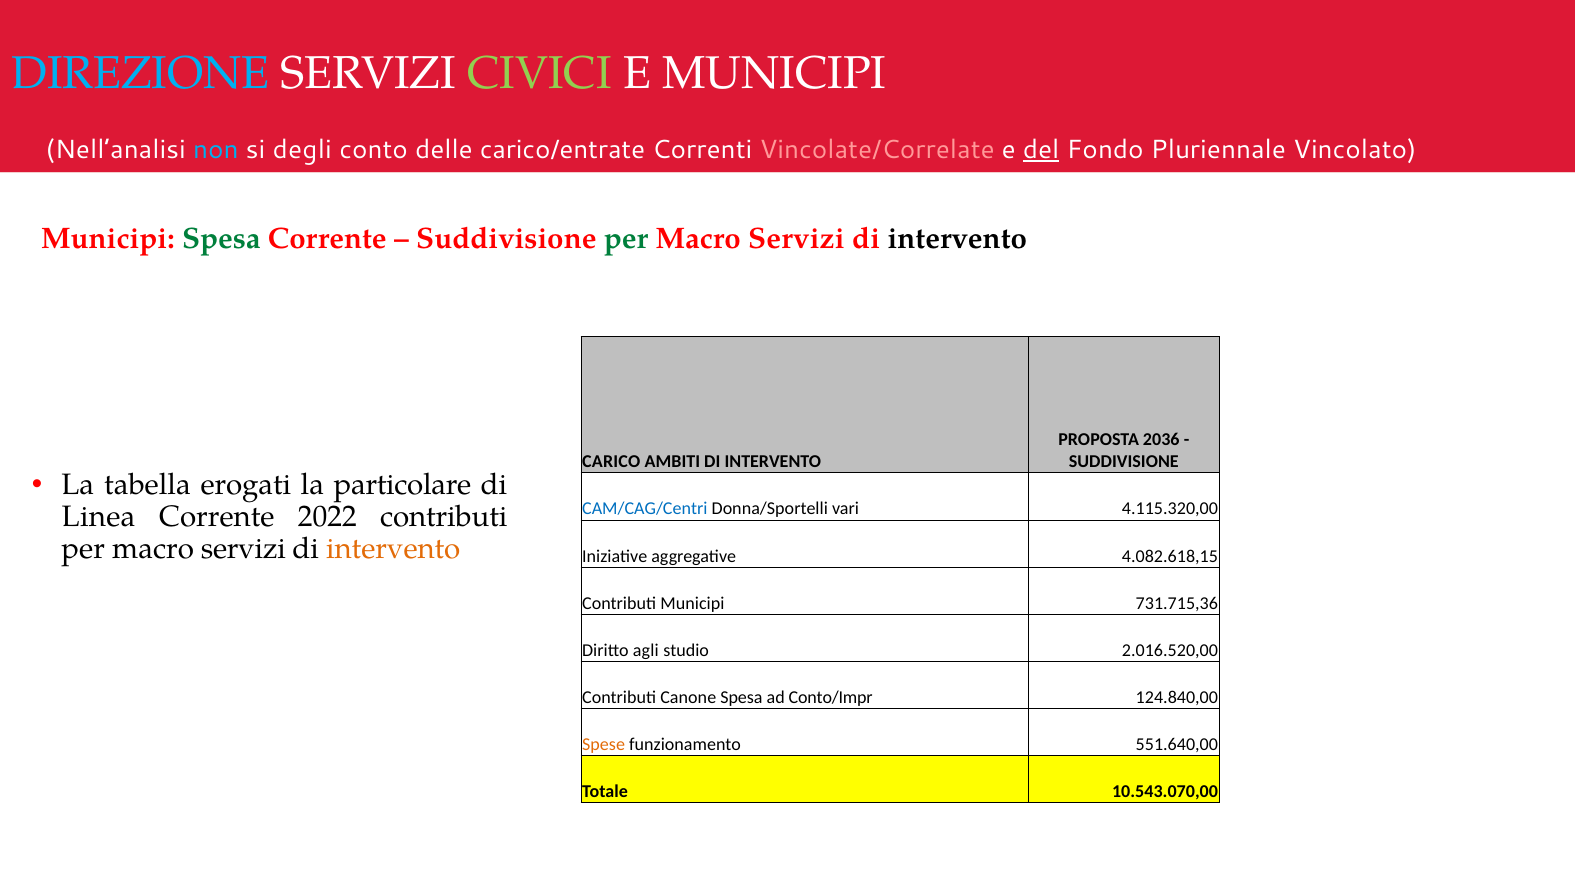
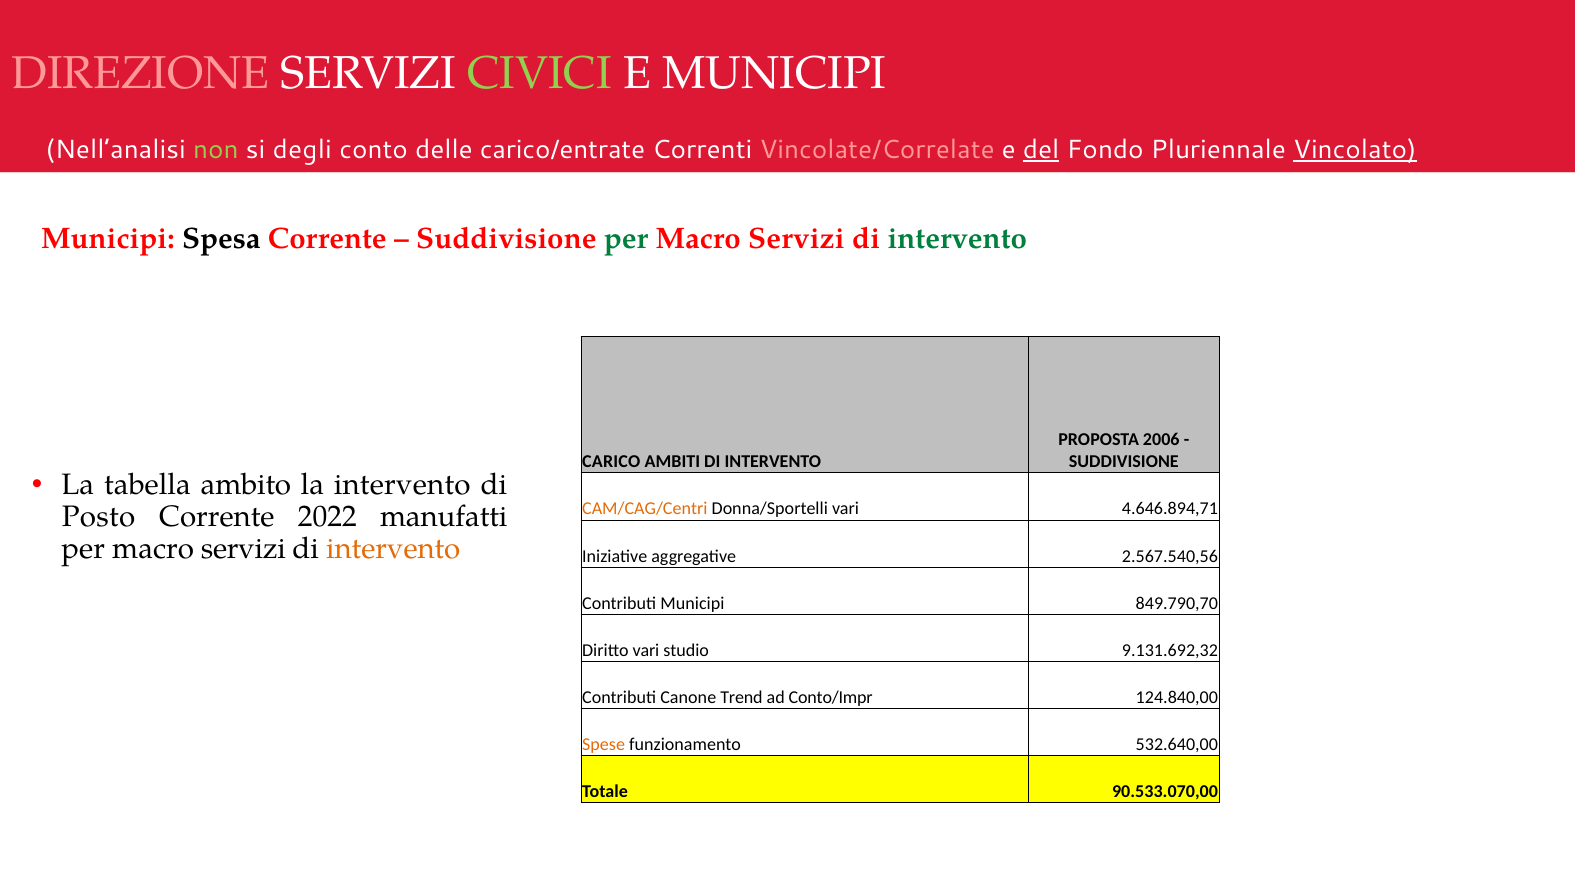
DIREZIONE colour: light blue -> pink
non colour: light blue -> light green
Vincolato underline: none -> present
Spesa at (221, 238) colour: green -> black
intervento at (957, 238) colour: black -> green
2036: 2036 -> 2006
erogati: erogati -> ambito
la particolare: particolare -> intervento
CAM/CAG/Centri colour: blue -> orange
4.115.320,00: 4.115.320,00 -> 4.646.894,71
Linea: Linea -> Posto
2022 contributi: contributi -> manufatti
4.082.618,15: 4.082.618,15 -> 2.567.540,56
731.715,36: 731.715,36 -> 849.790,70
Diritto agli: agli -> vari
2.016.520,00: 2.016.520,00 -> 9.131.692,32
Canone Spesa: Spesa -> Trend
551.640,00: 551.640,00 -> 532.640,00
10.543.070,00: 10.543.070,00 -> 90.533.070,00
